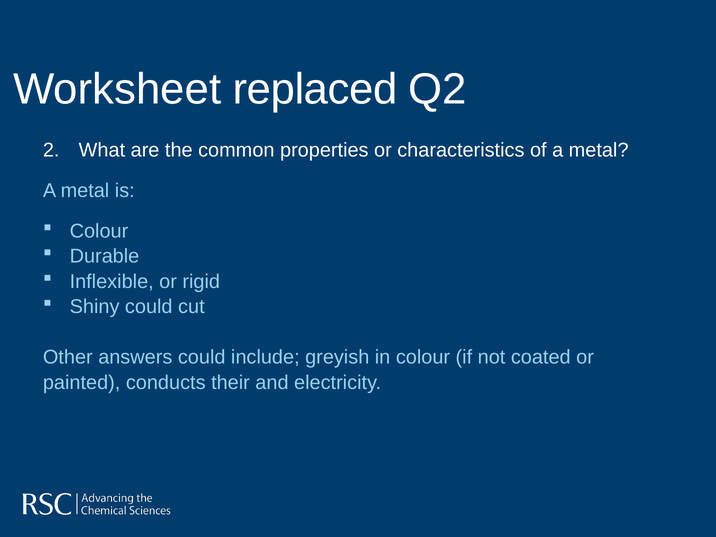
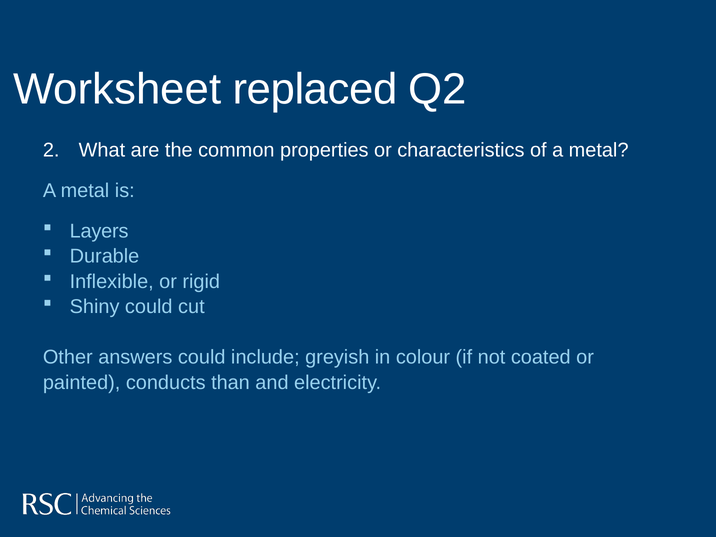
Colour at (99, 231): Colour -> Layers
their: their -> than
